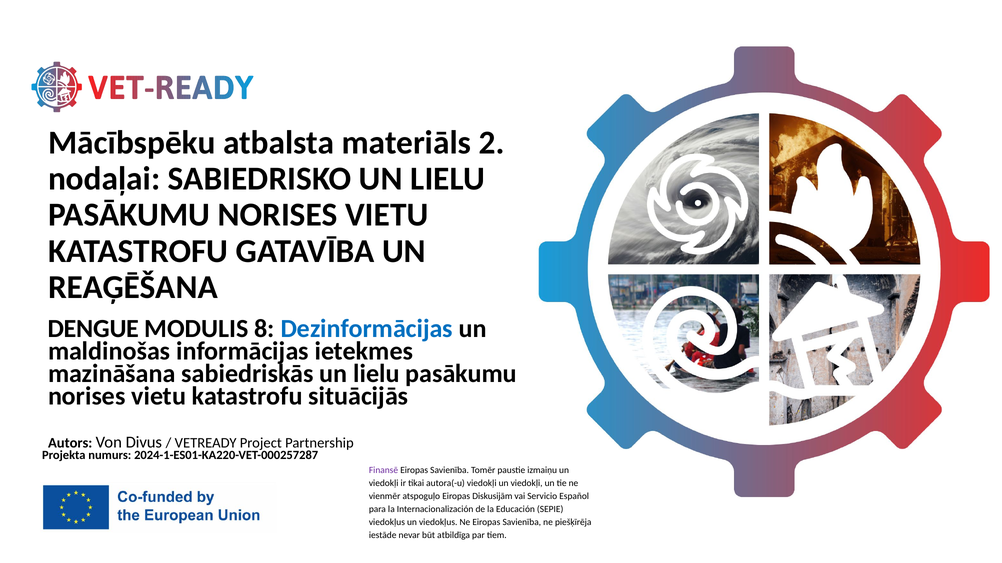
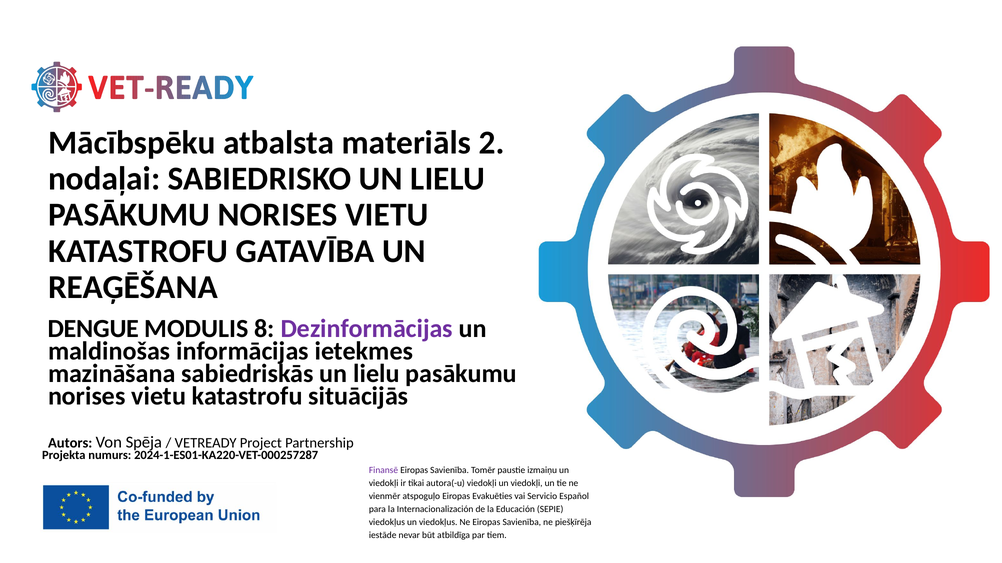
Dezinformācijas colour: blue -> purple
Divus: Divus -> Spēja
Diskusijām: Diskusijām -> Evakuēties
